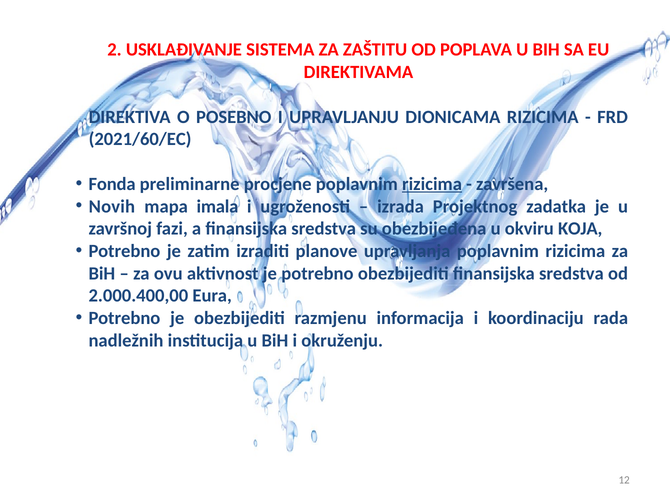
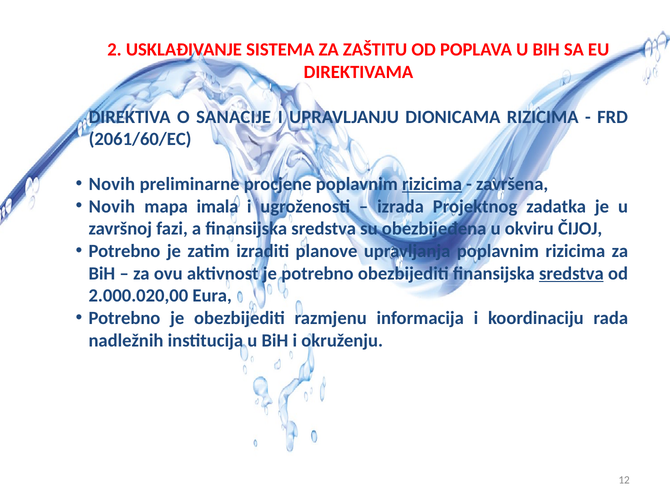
POSEBNO: POSEBNO -> SANACIJE
2021/60/EC: 2021/60/EC -> 2061/60/EC
Fonda at (112, 184): Fonda -> Novih
KOJA: KOJA -> ČIJOJ
sredstva at (571, 273) underline: none -> present
2.000.400,00: 2.000.400,00 -> 2.000.020,00
